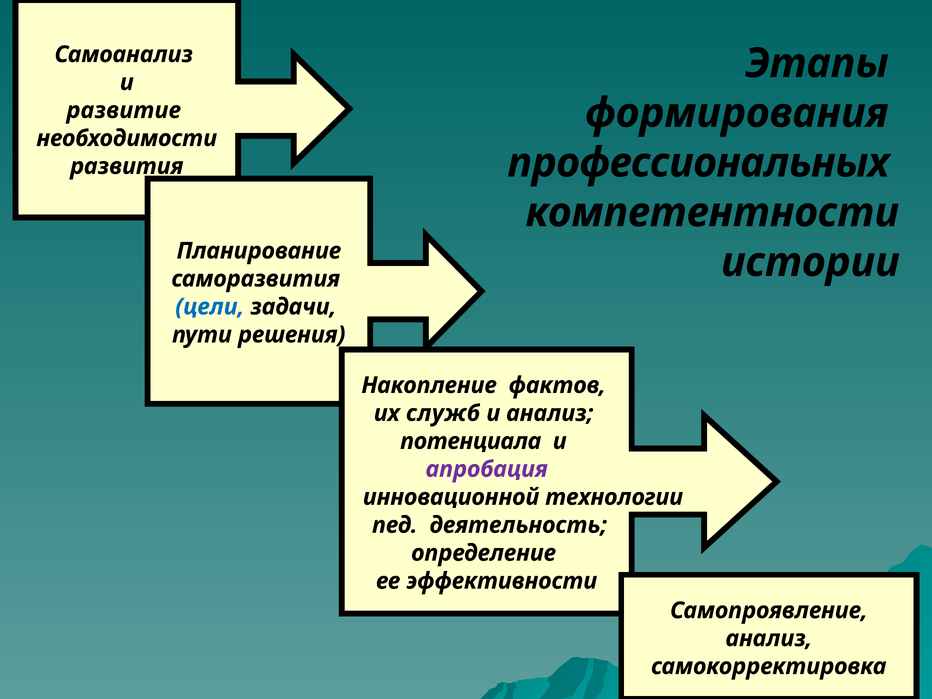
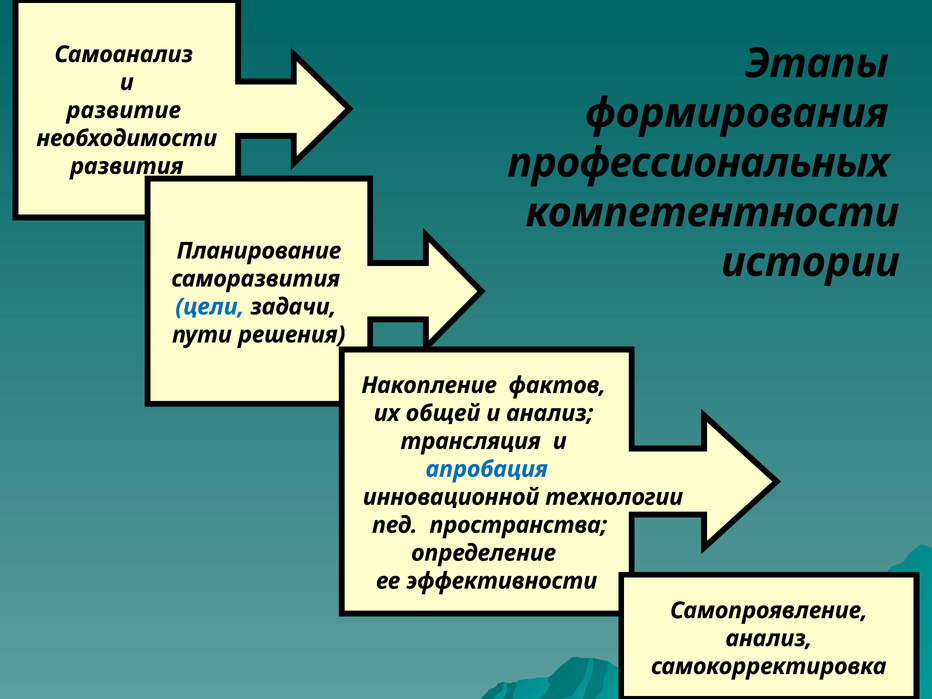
служб: служб -> общей
потенциала: потенциала -> трансляция
апробация colour: purple -> blue
деятельность: деятельность -> пространства
